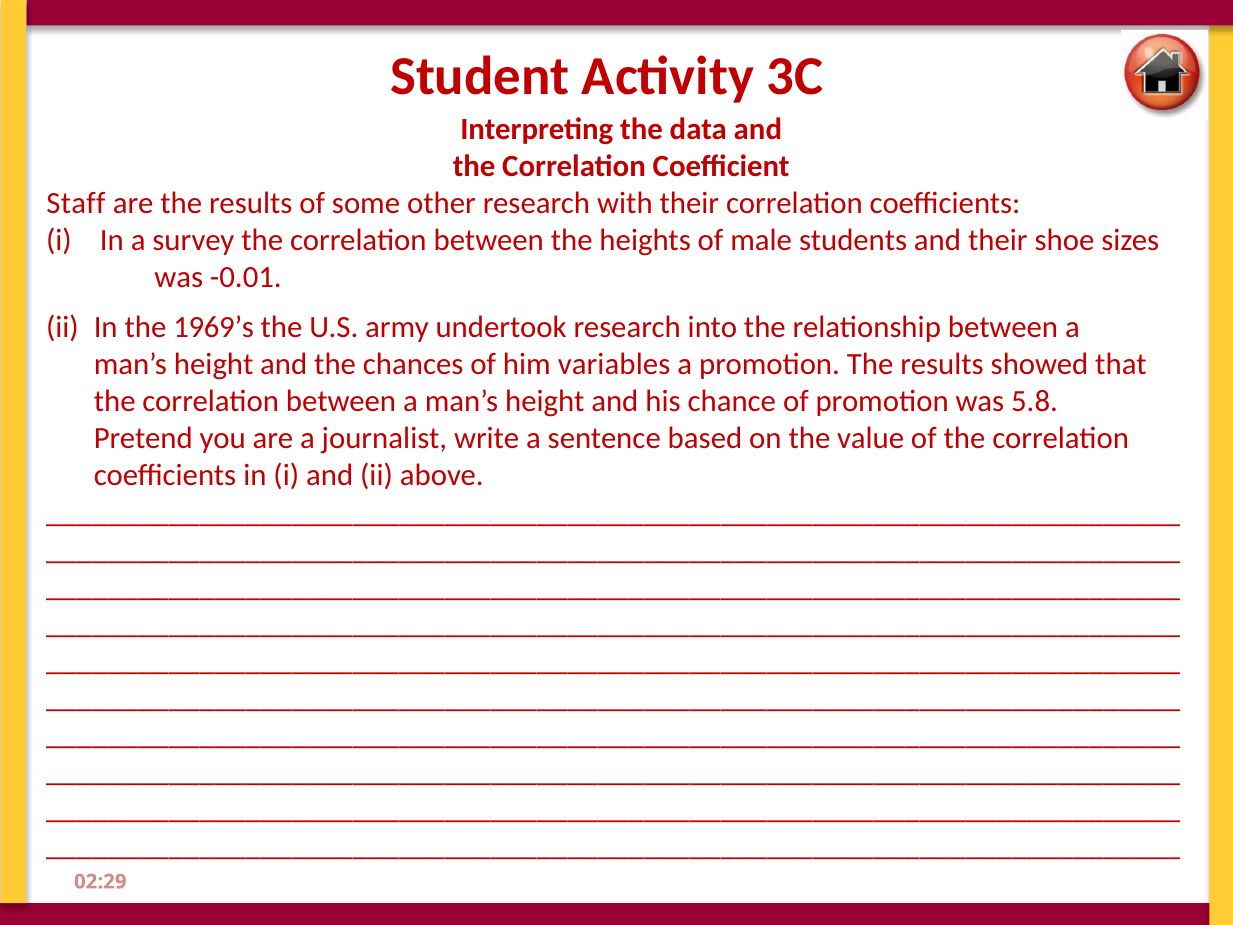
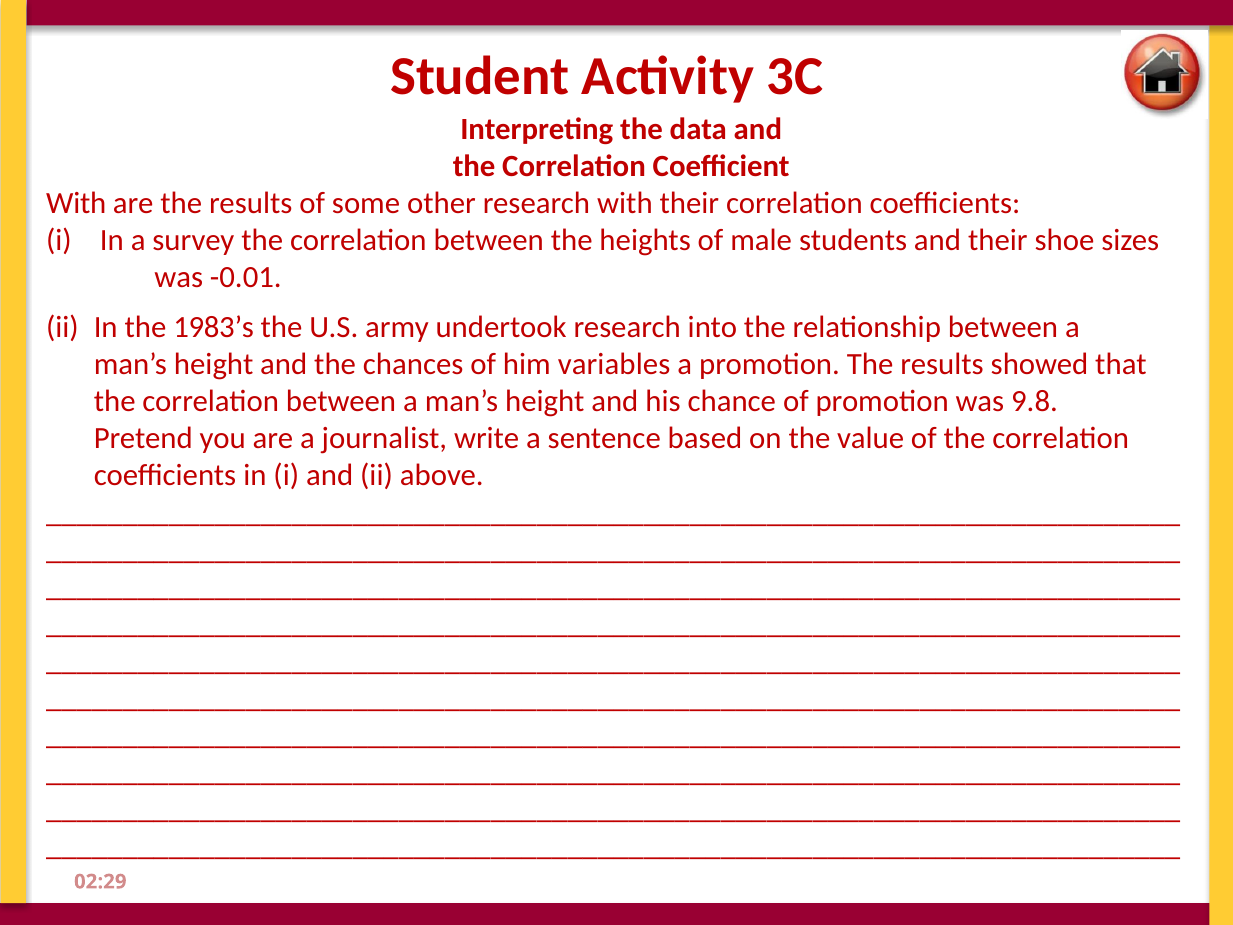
Staff at (76, 204): Staff -> With
1969’s: 1969’s -> 1983’s
5.8: 5.8 -> 9.8
